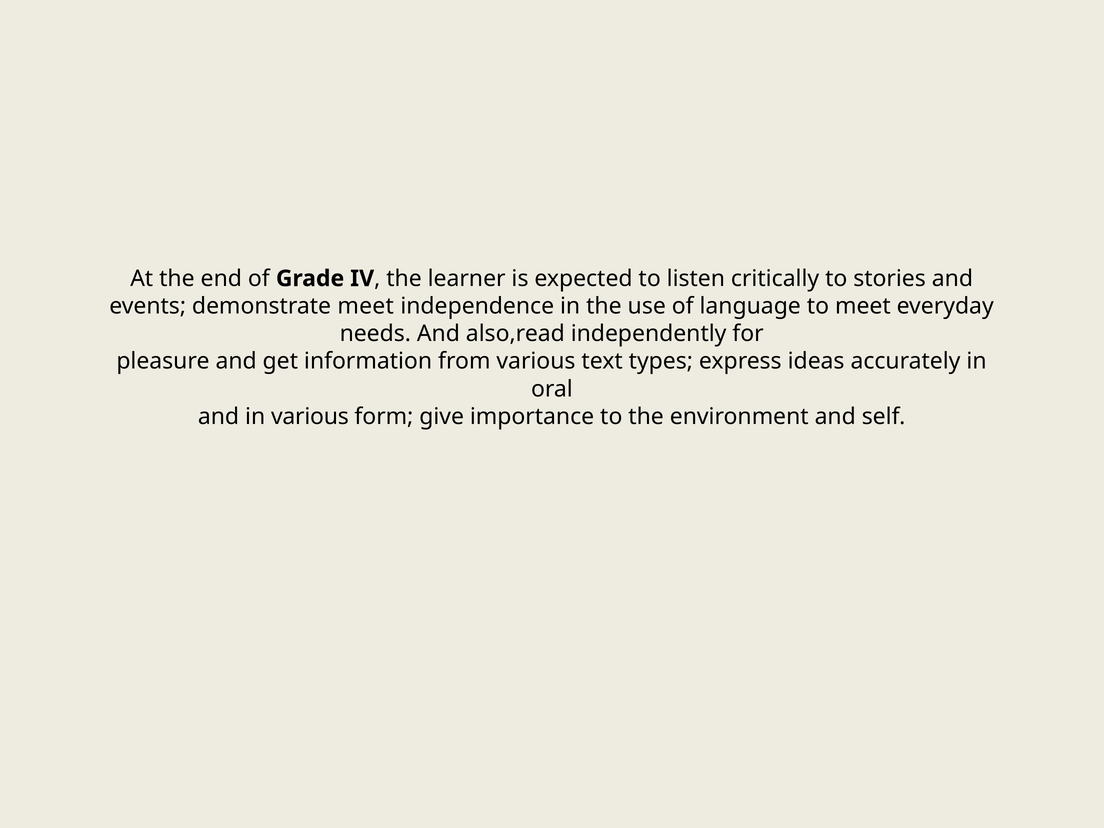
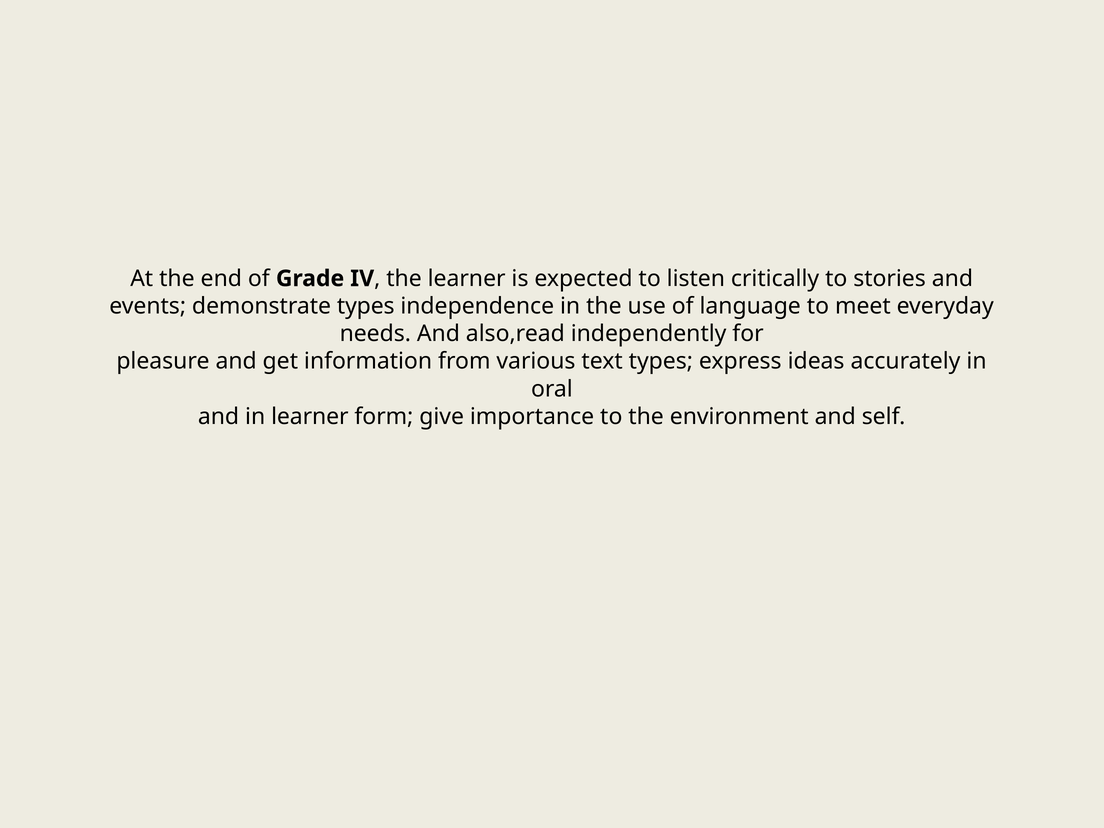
demonstrate meet: meet -> types
in various: various -> learner
